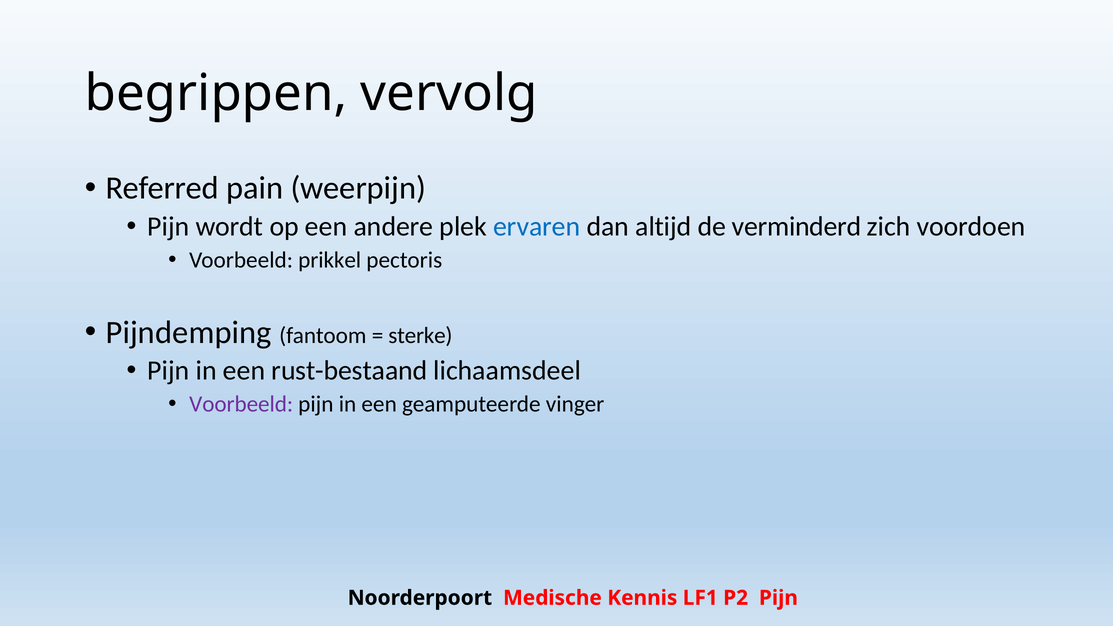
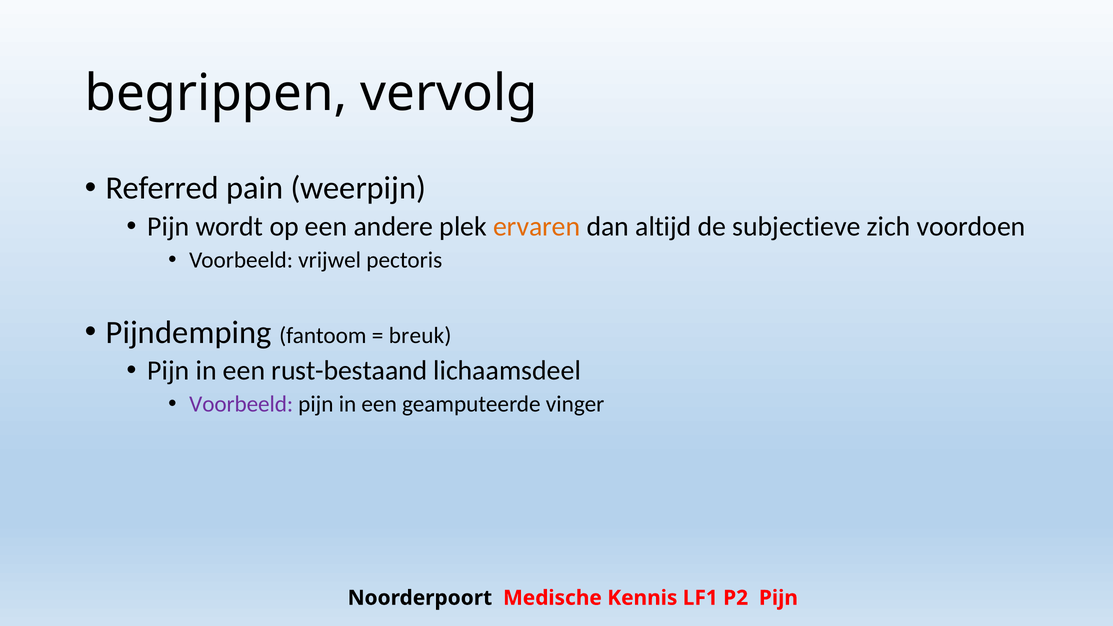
ervaren colour: blue -> orange
verminderd: verminderd -> subjectieve
prikkel: prikkel -> vrijwel
sterke: sterke -> breuk
